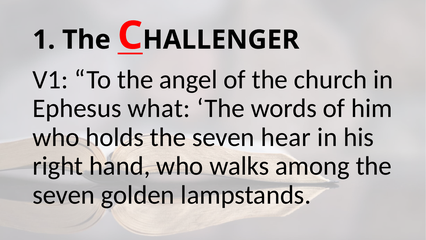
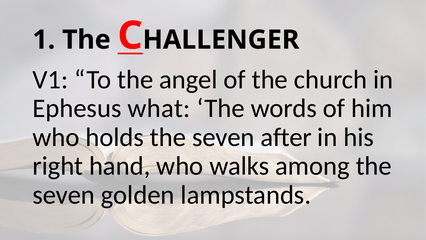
hear: hear -> after
